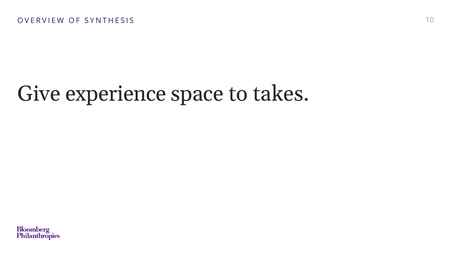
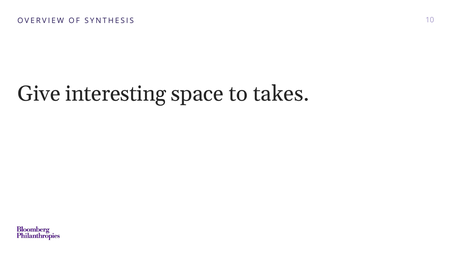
experience: experience -> interesting
